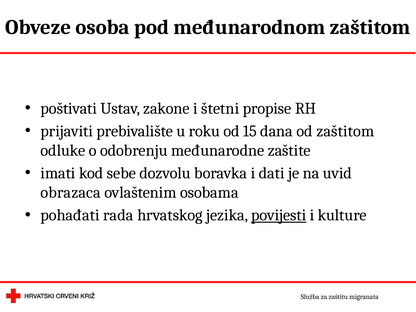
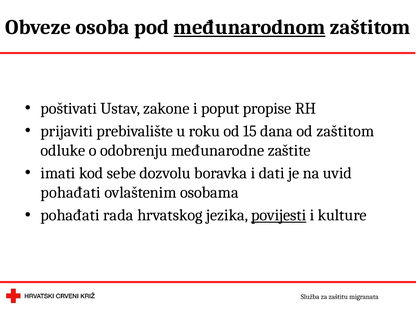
međunarodnom underline: none -> present
štetni: štetni -> poput
obrazaca at (71, 193): obrazaca -> pohađati
